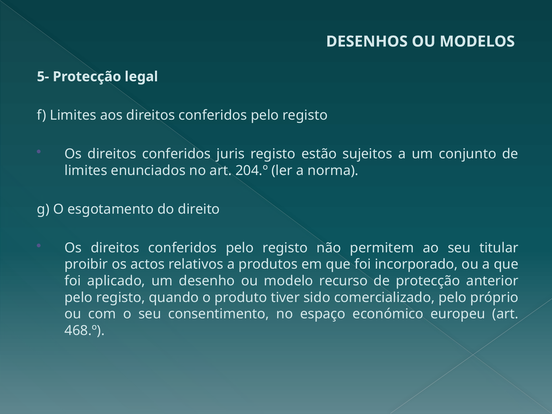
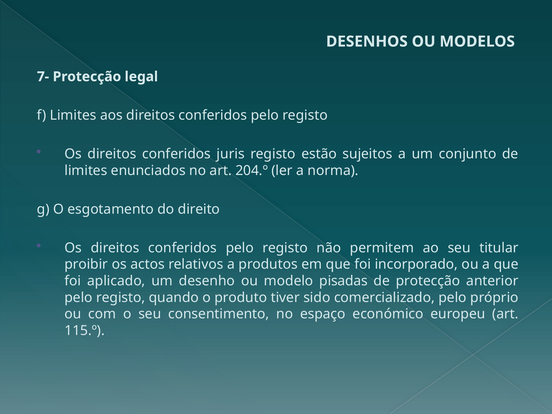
5-: 5- -> 7-
recurso: recurso -> pisadas
468.º: 468.º -> 115.º
